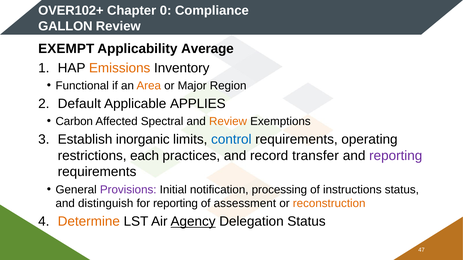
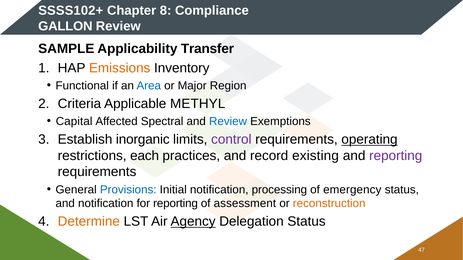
OVER102+: OVER102+ -> SSSS102+
0: 0 -> 8
EXEMPT: EXEMPT -> SAMPLE
Average: Average -> Transfer
Area colour: orange -> blue
Default: Default -> Criteria
APPLIES: APPLIES -> METHYL
Carbon: Carbon -> Capital
Review at (228, 122) colour: orange -> blue
control colour: blue -> purple
operating underline: none -> present
transfer: transfer -> existing
Provisions colour: purple -> blue
instructions: instructions -> emergency
and distinguish: distinguish -> notification
